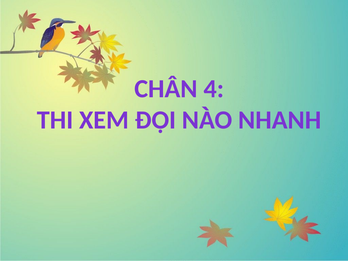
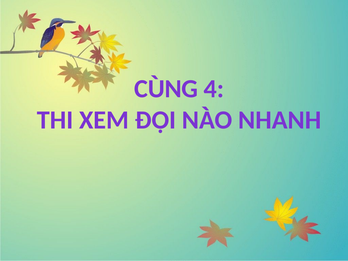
CHÂN: CHÂN -> CÙNG
